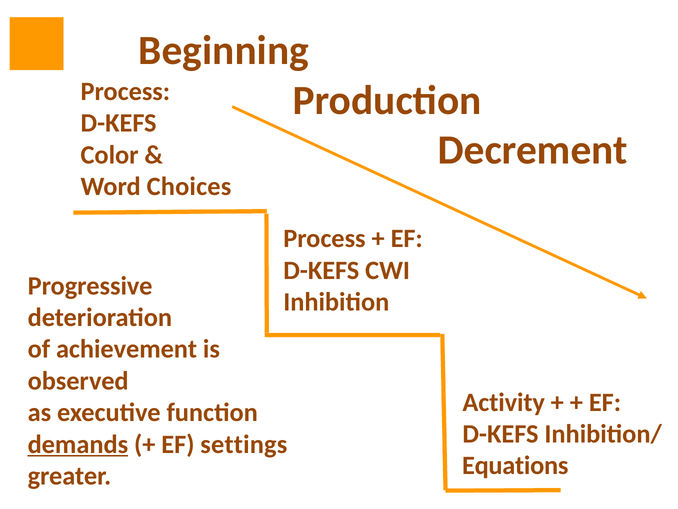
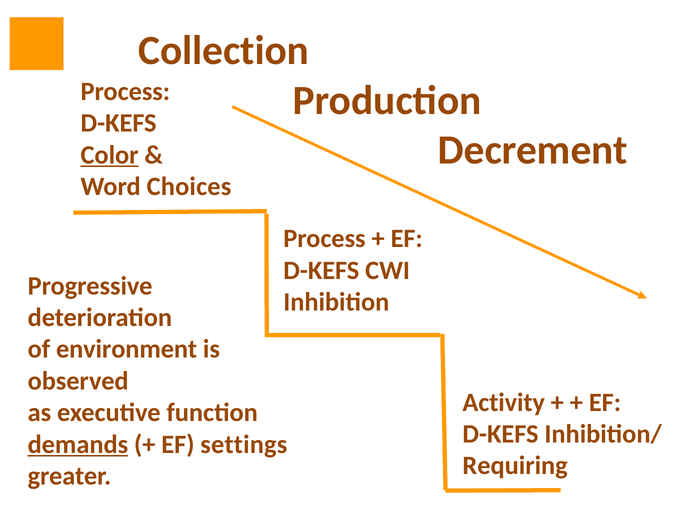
Beginning: Beginning -> Collection
Color underline: none -> present
achievement: achievement -> environment
Equations: Equations -> Requiring
